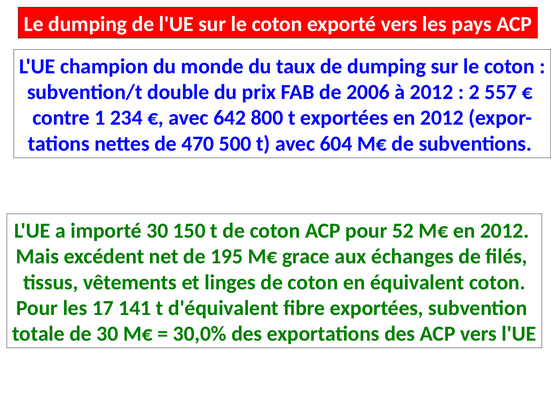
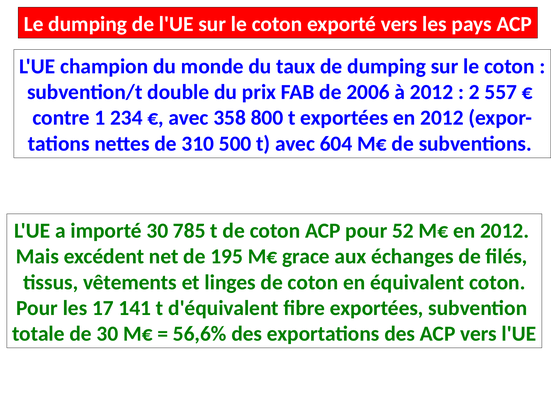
642: 642 -> 358
470: 470 -> 310
150: 150 -> 785
30,0%: 30,0% -> 56,6%
